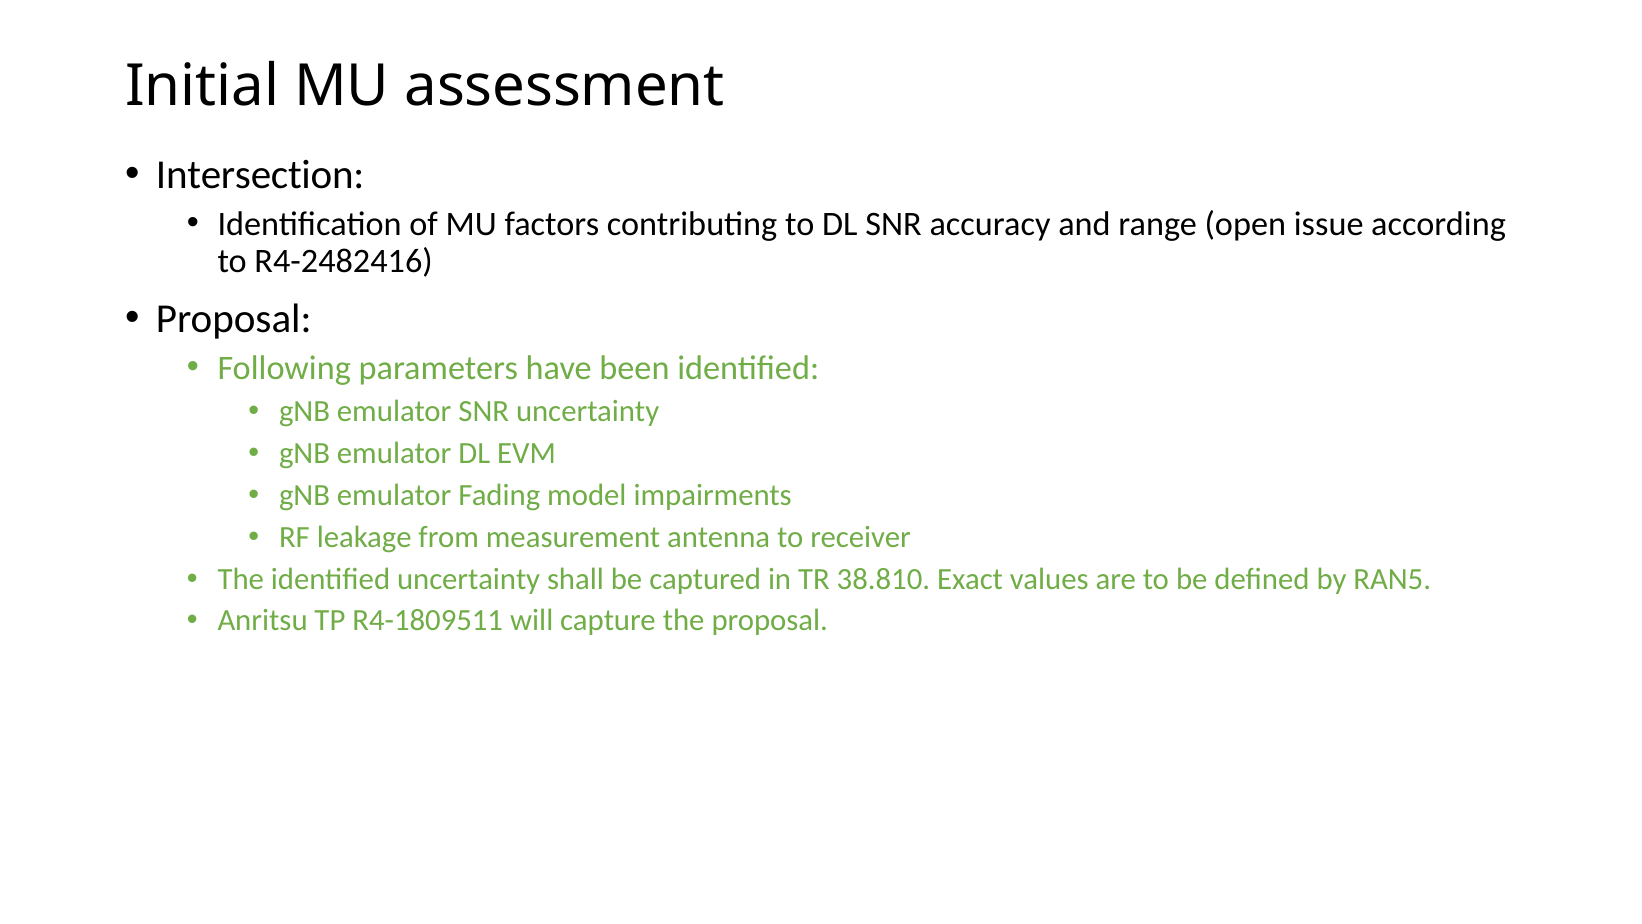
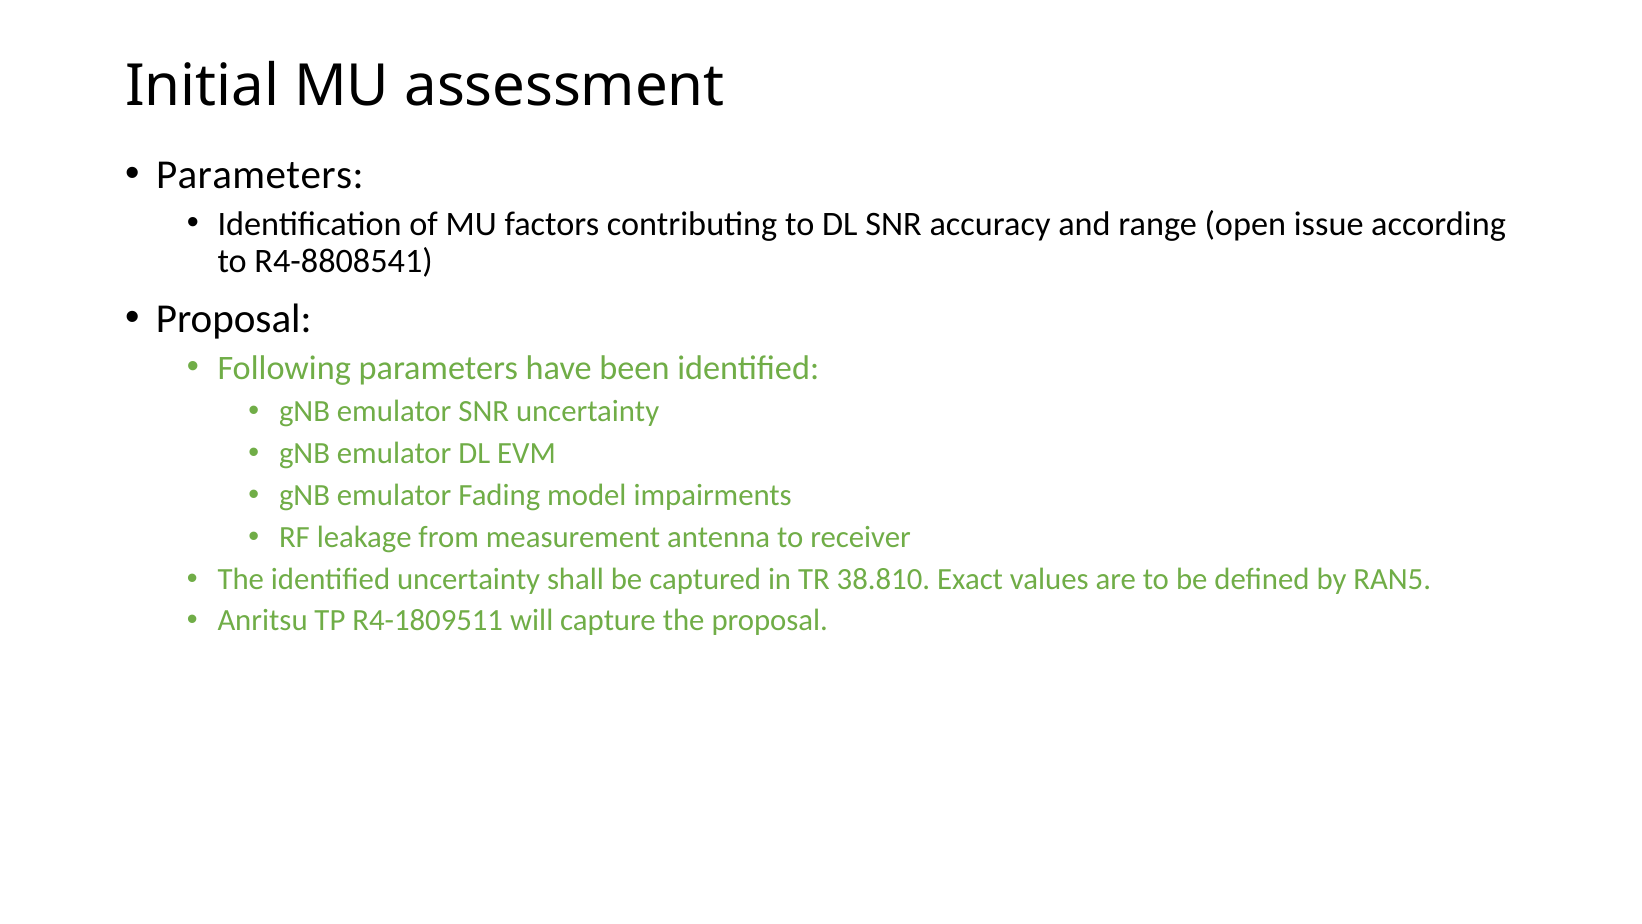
Intersection at (260, 175): Intersection -> Parameters
R4-2482416: R4-2482416 -> R4-8808541
